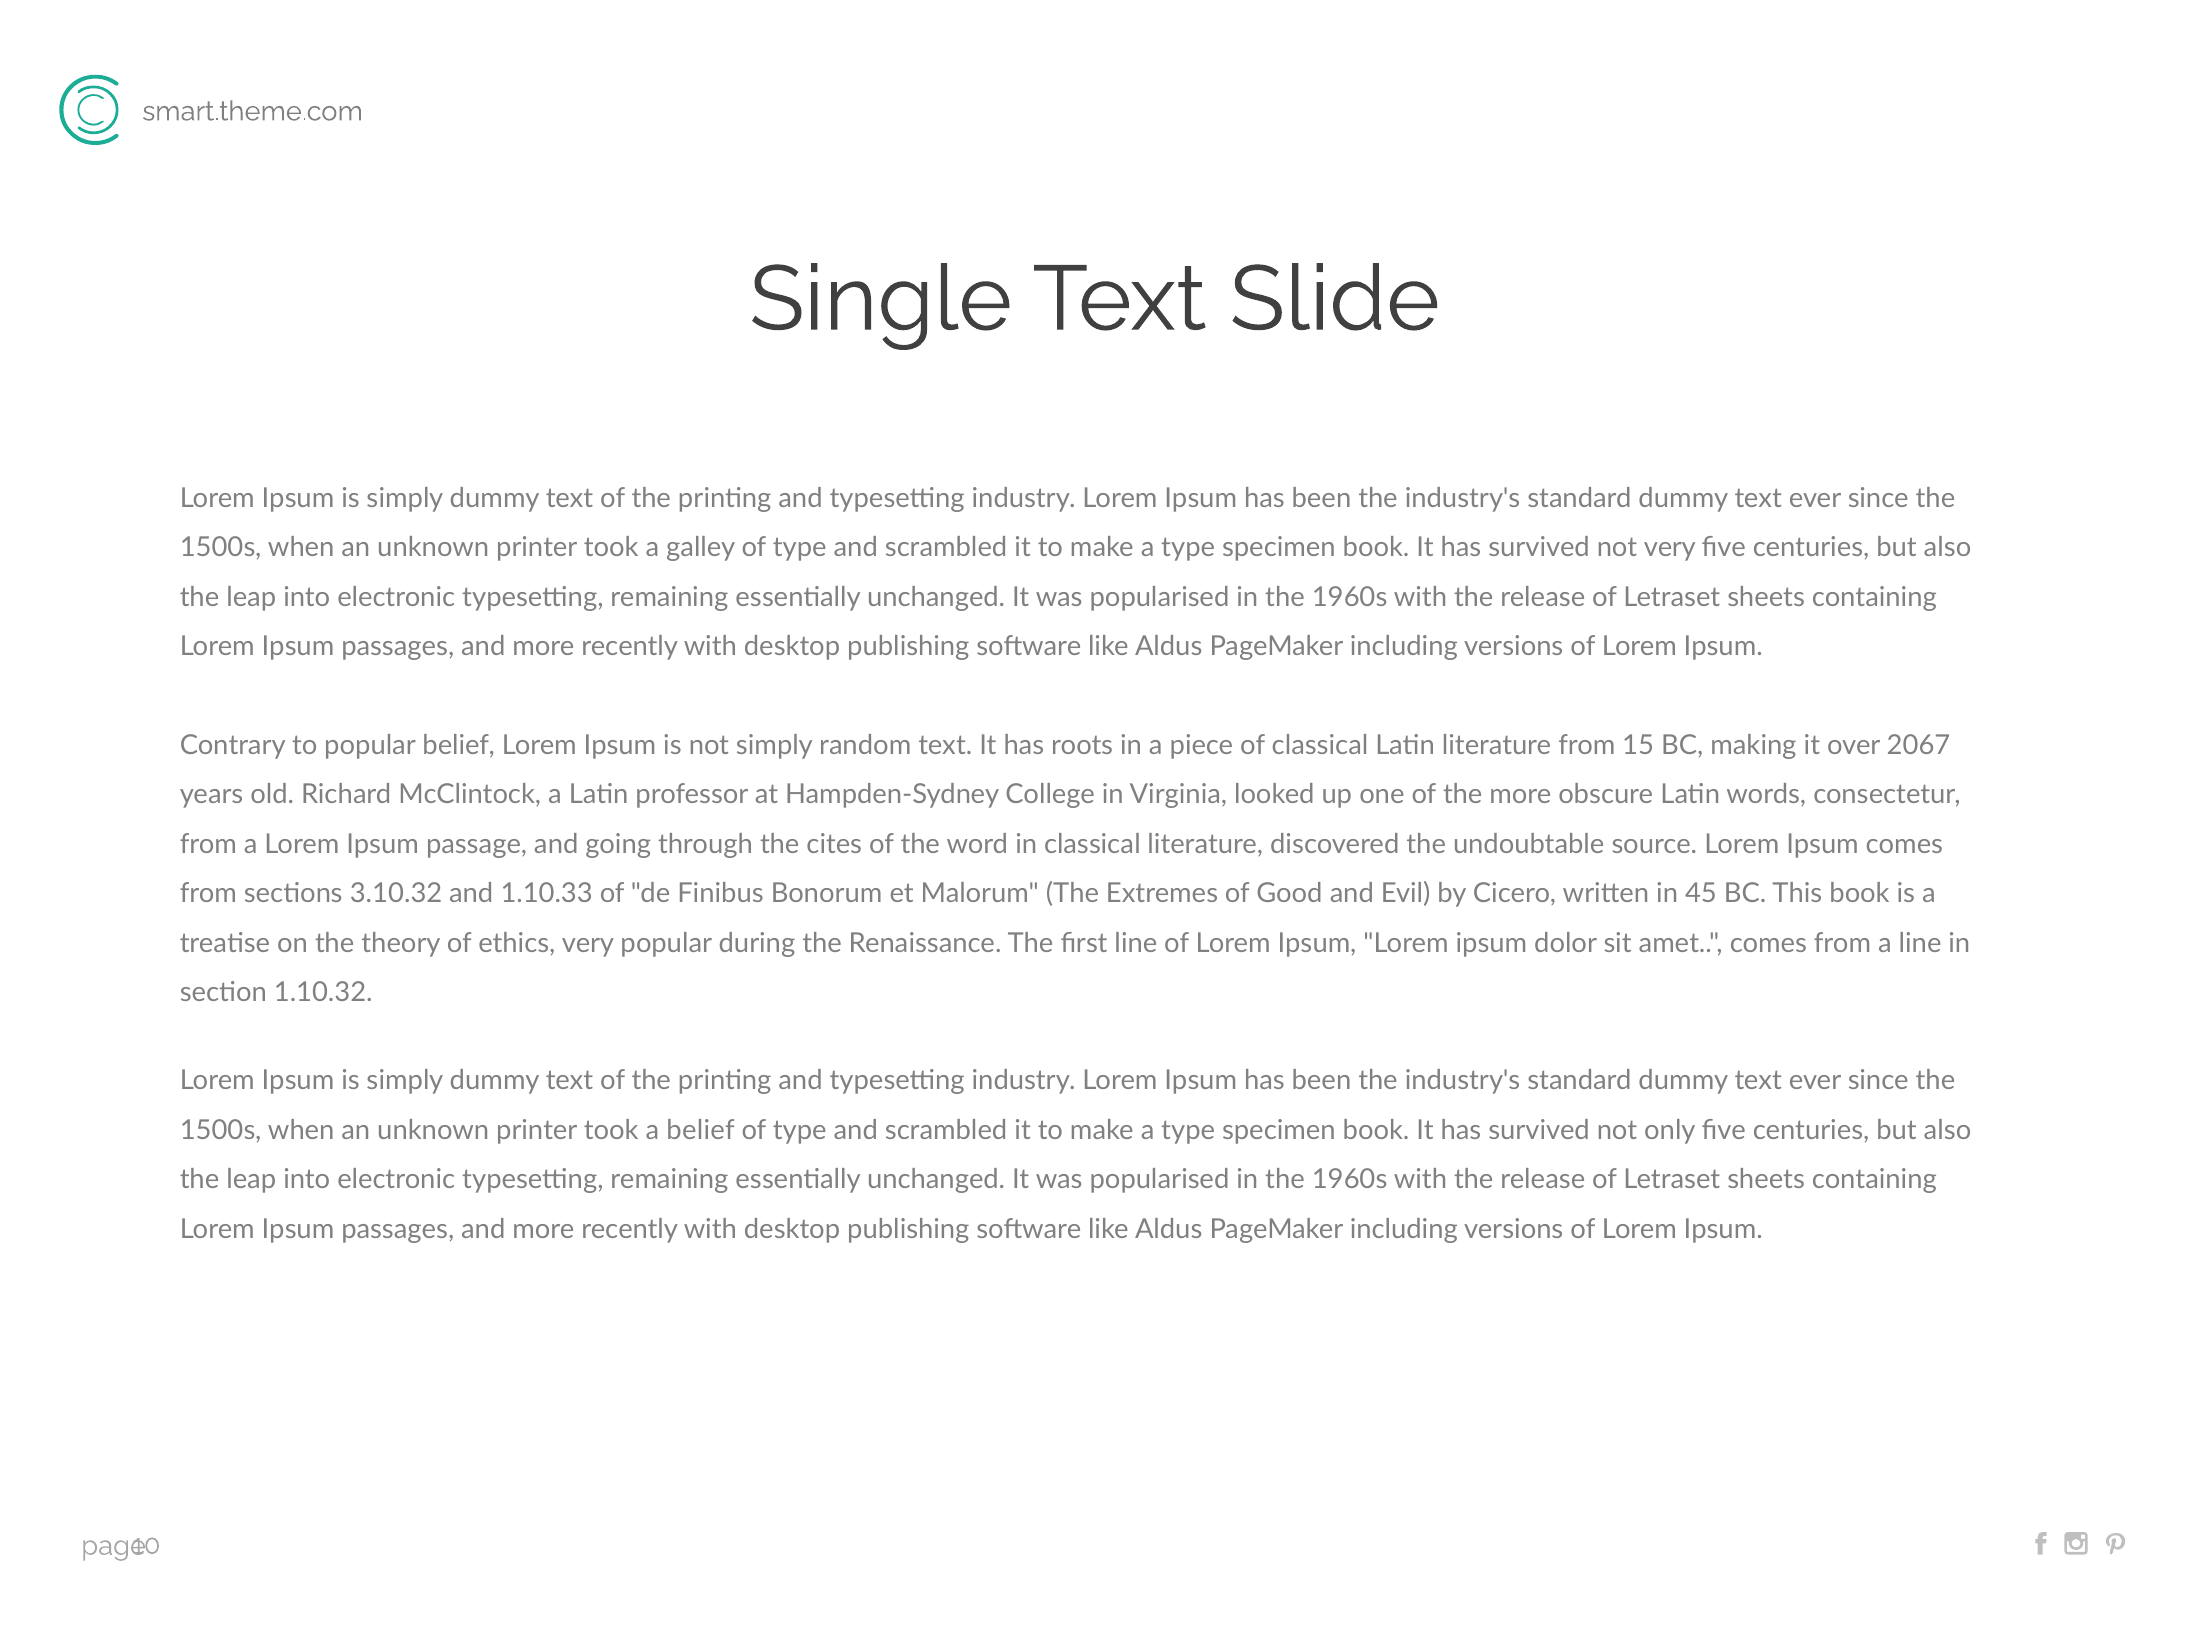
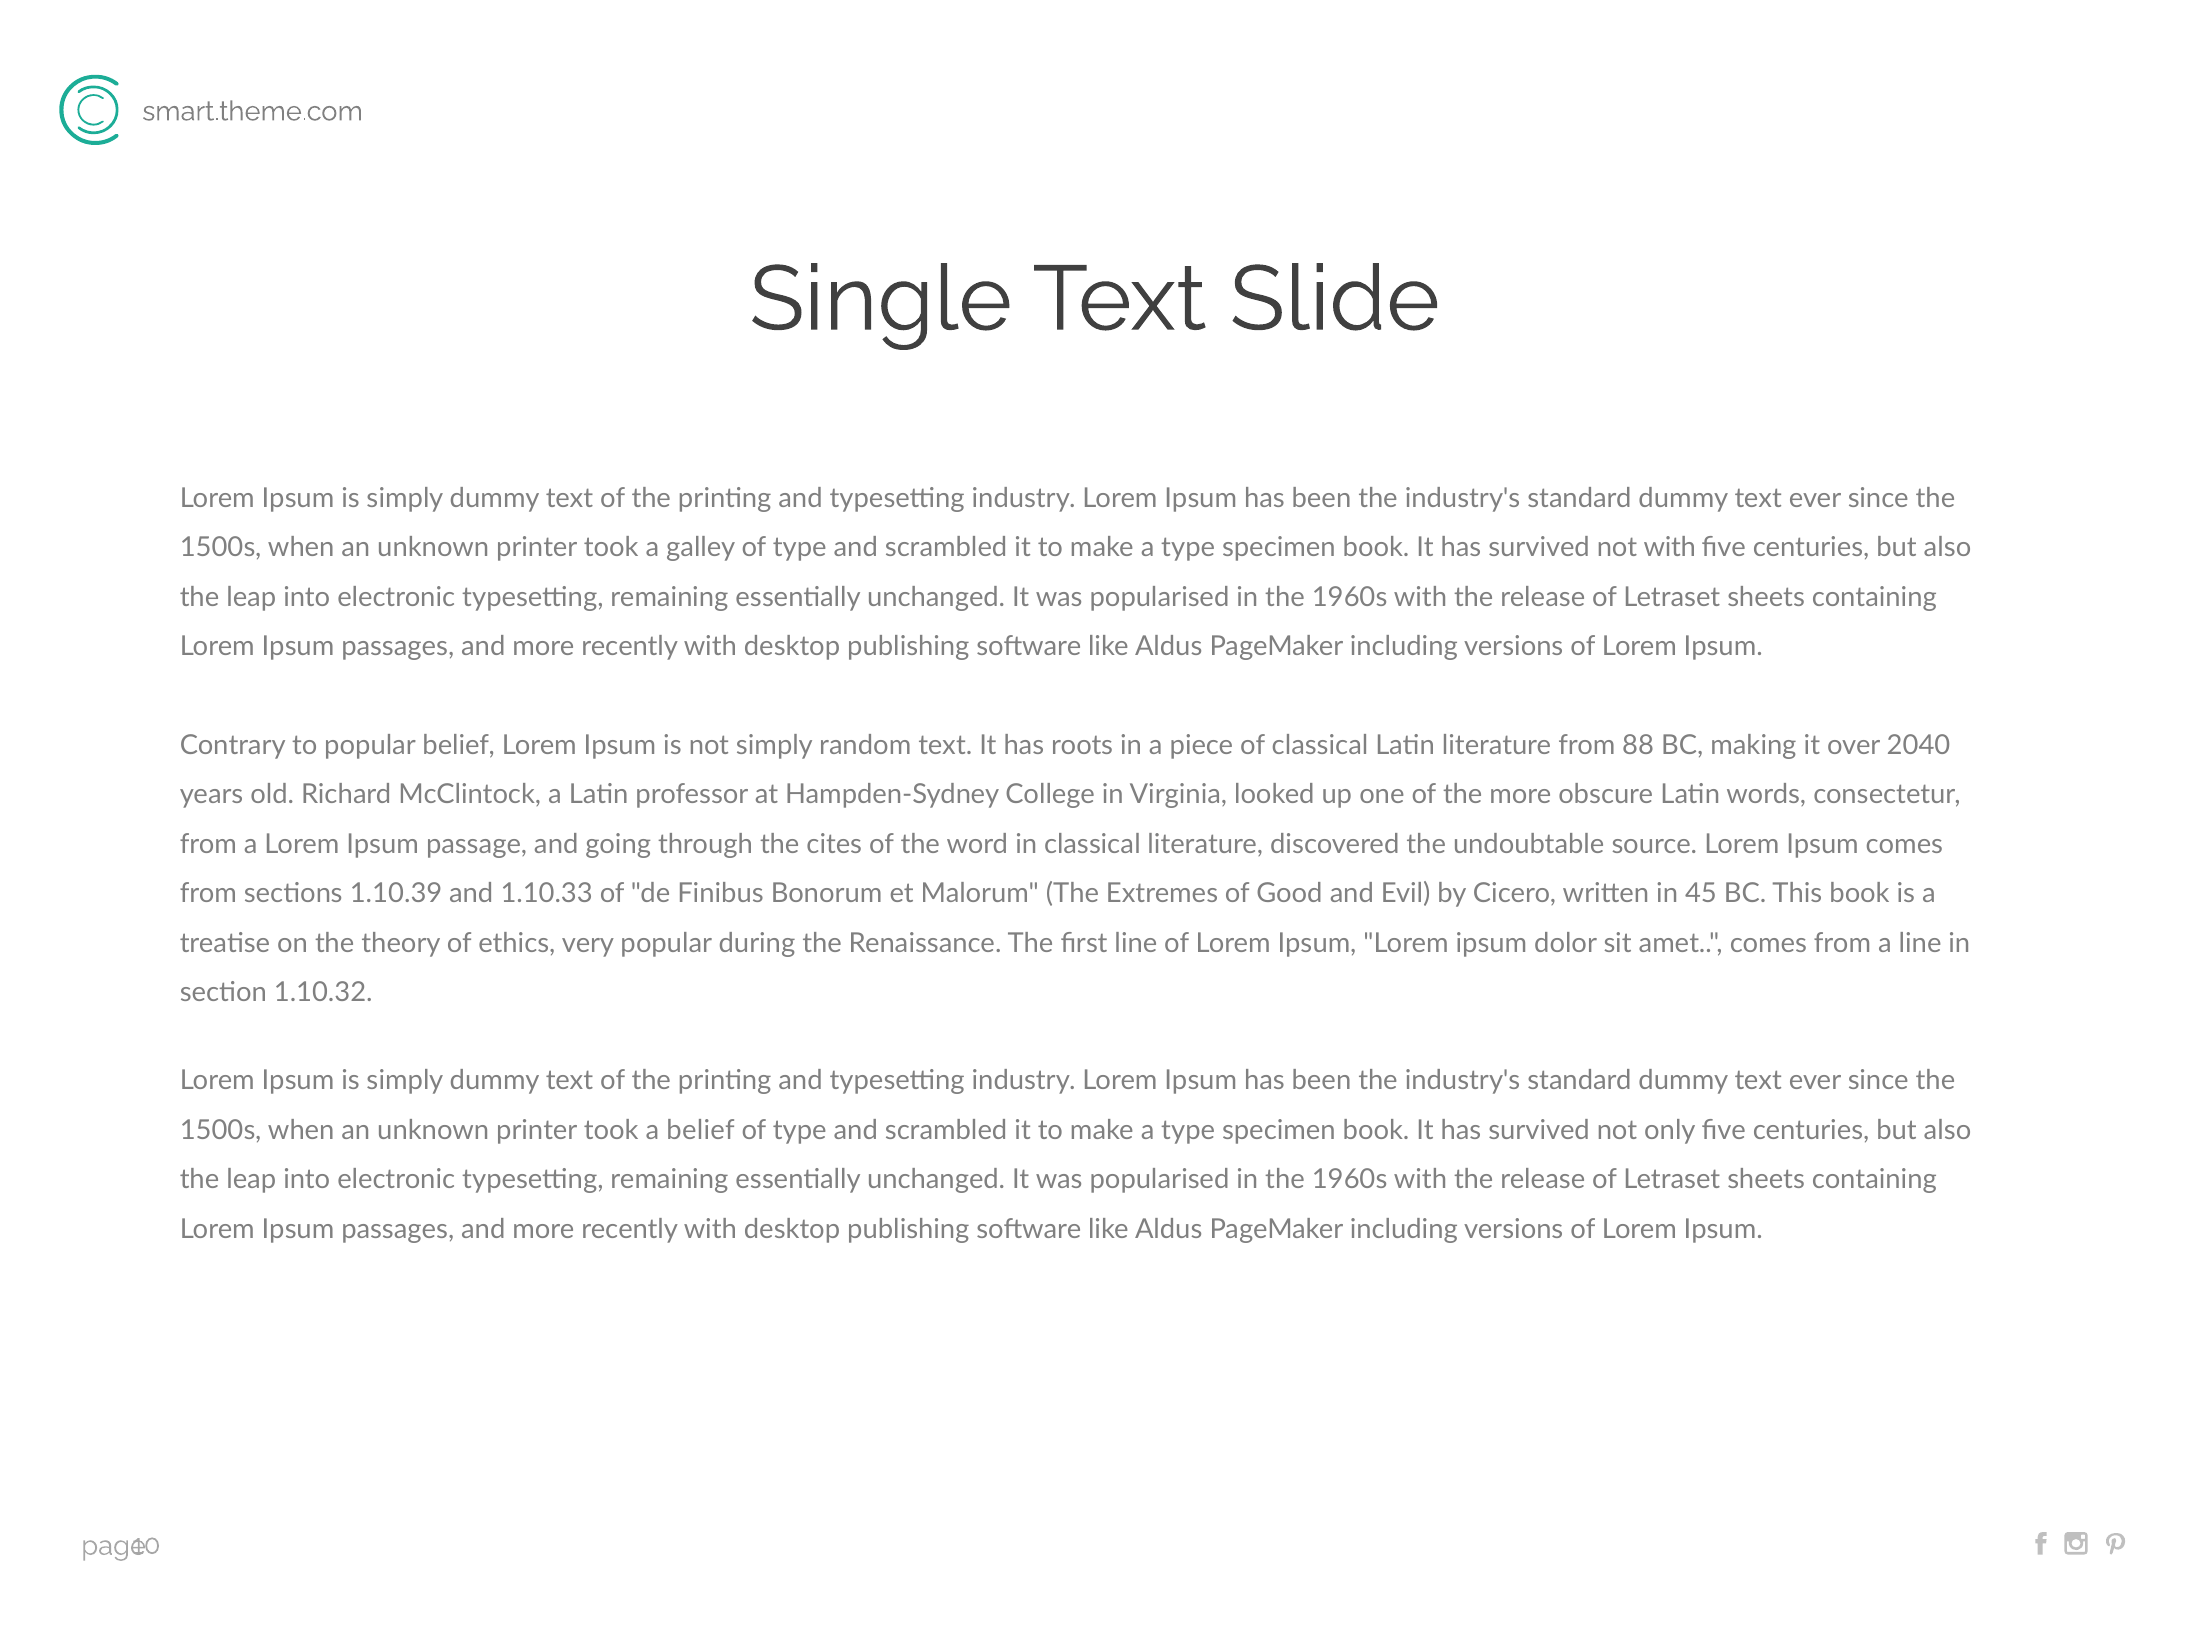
not very: very -> with
15: 15 -> 88
2067: 2067 -> 2040
3.10.32: 3.10.32 -> 1.10.39
